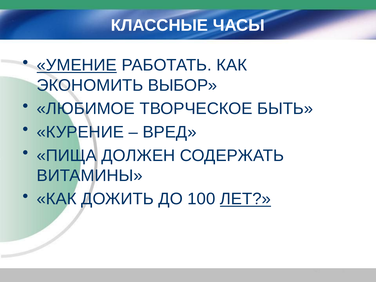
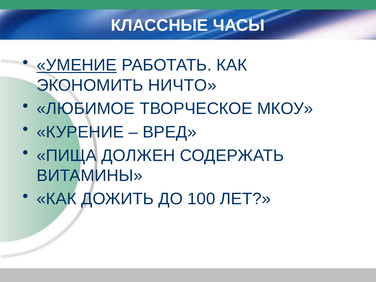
ВЫБОР: ВЫБОР -> НИЧТО
БЫТЬ: БЫТЬ -> МКОУ
ЛЕТ underline: present -> none
